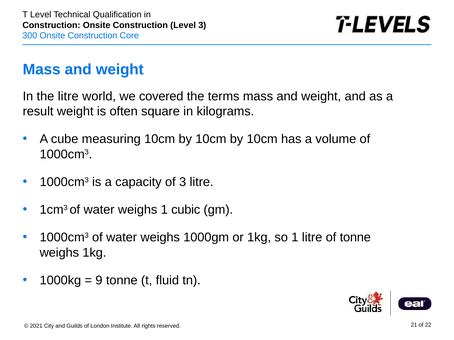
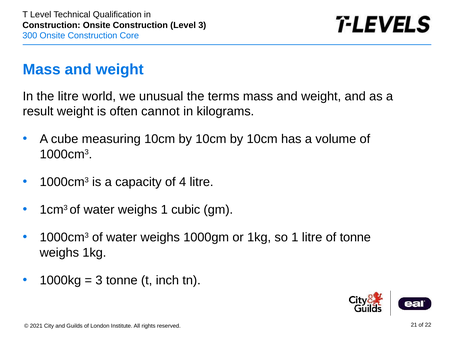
covered: covered -> unusual
square: square -> cannot
of 3: 3 -> 4
9 at (99, 281): 9 -> 3
fluid: fluid -> inch
